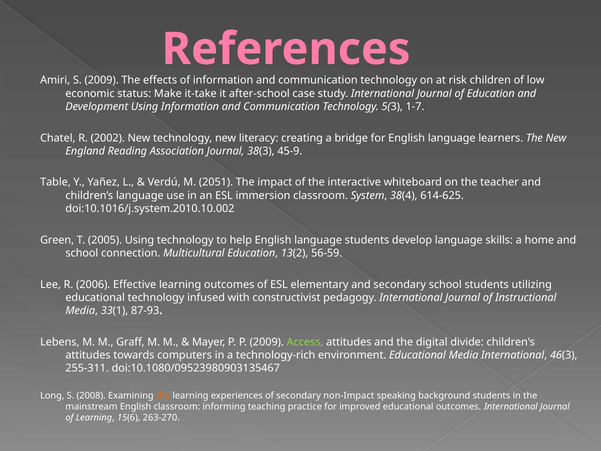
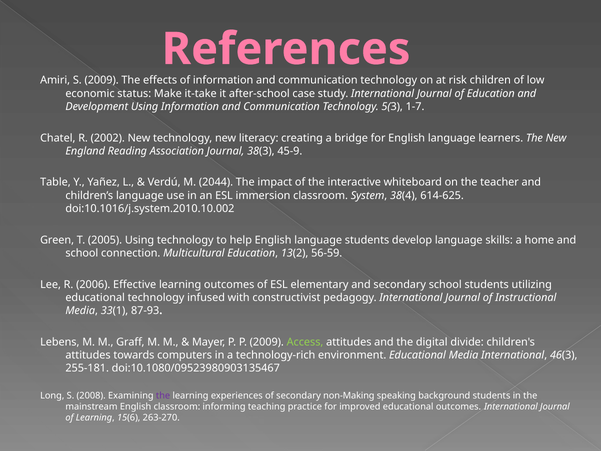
2051: 2051 -> 2044
255-311: 255-311 -> 255-181
the at (163, 395) colour: orange -> purple
non-Impact: non-Impact -> non-Making
